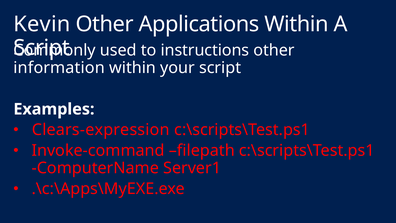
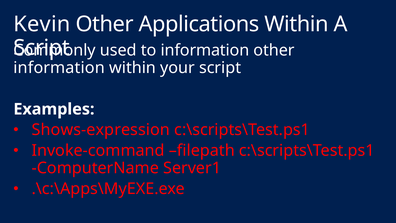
to instructions: instructions -> information
Clears-expression: Clears-expression -> Shows-expression
